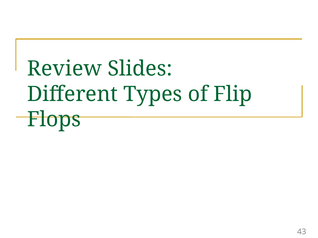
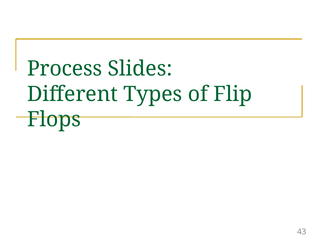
Review: Review -> Process
